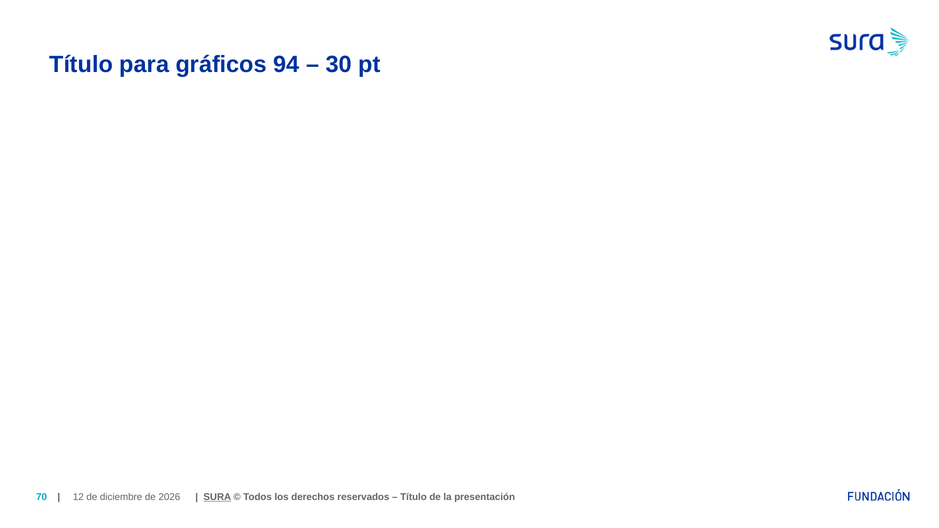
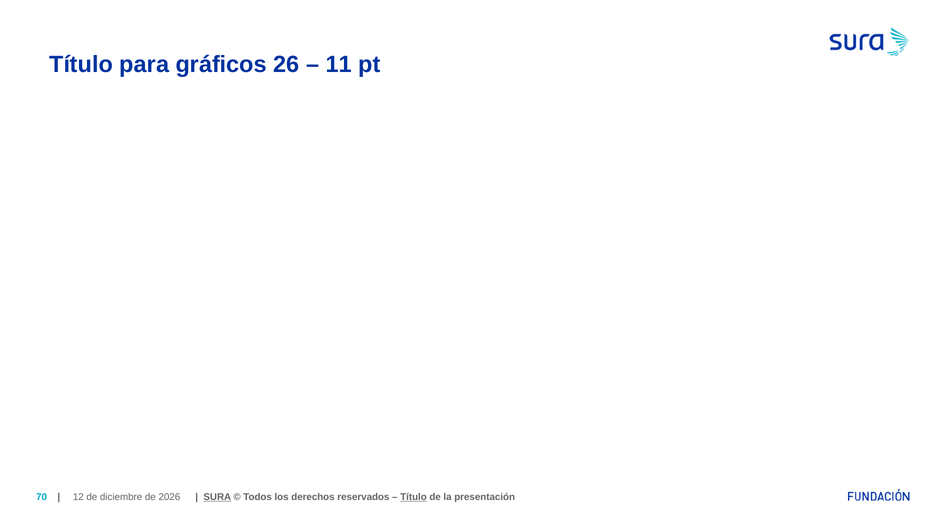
94: 94 -> 26
30: 30 -> 11
Título at (414, 497) underline: none -> present
